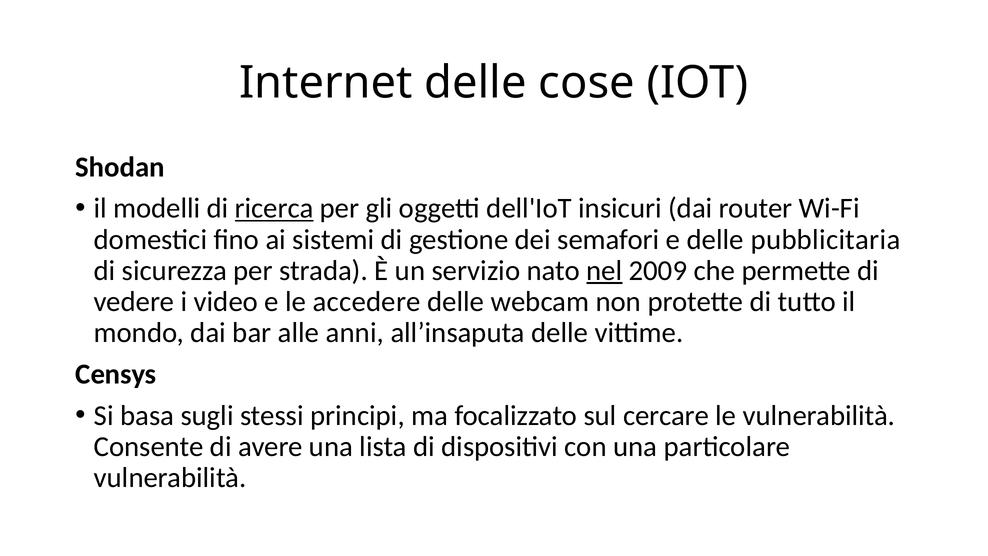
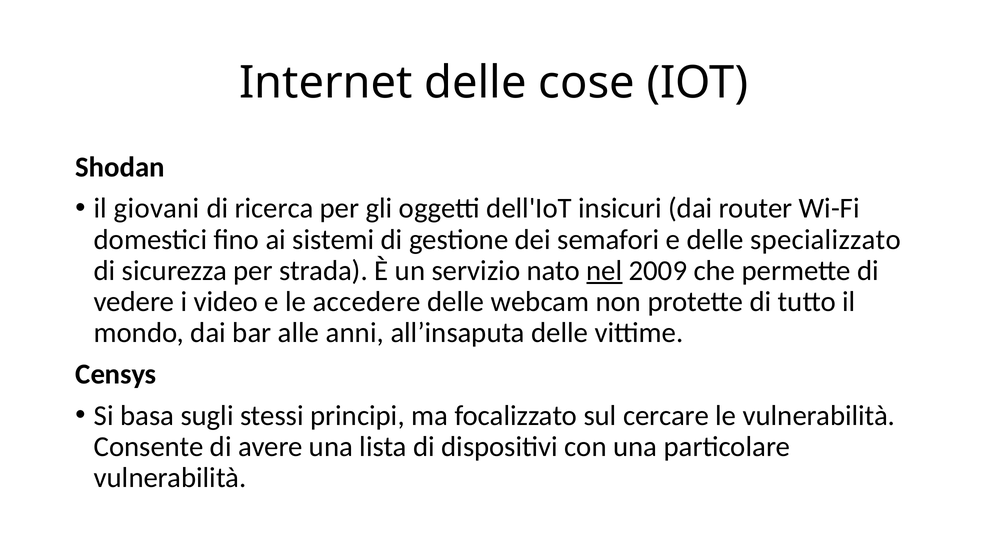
modelli: modelli -> giovani
ricerca underline: present -> none
pubblicitaria: pubblicitaria -> specializzato
